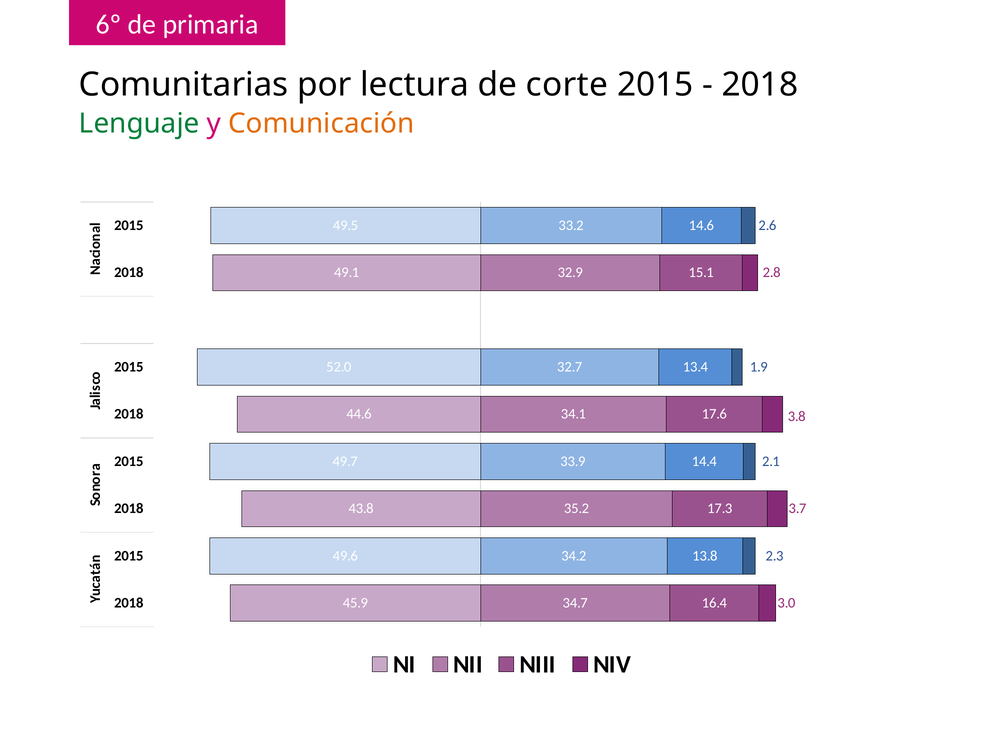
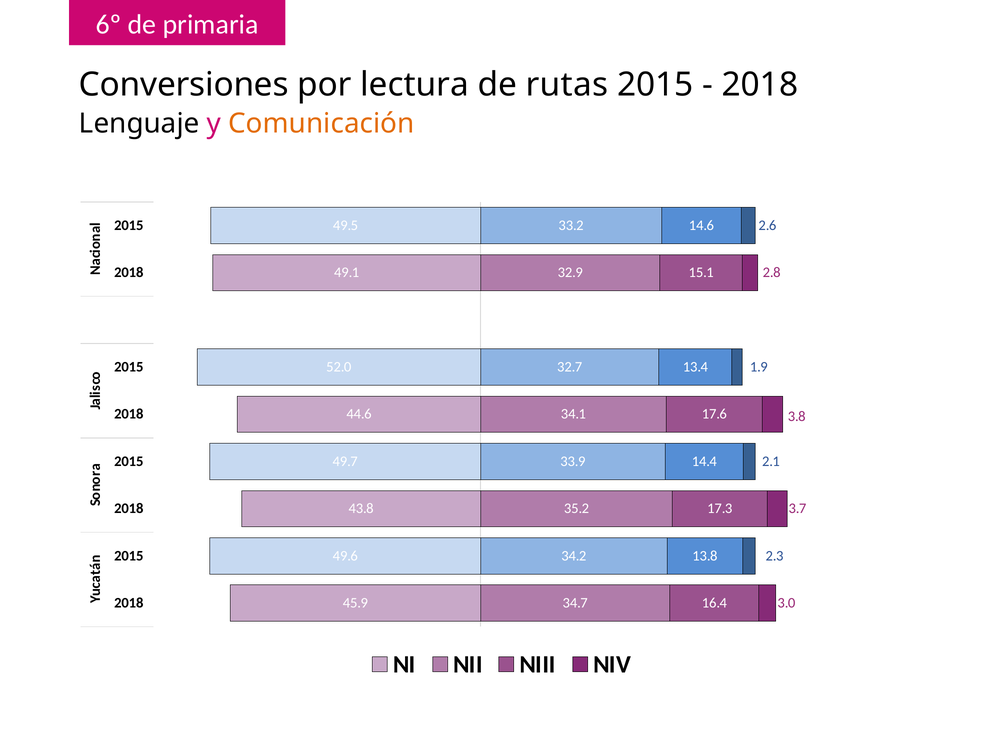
Comunitarias: Comunitarias -> Conversiones
corte: corte -> rutas
Lenguaje colour: green -> black
